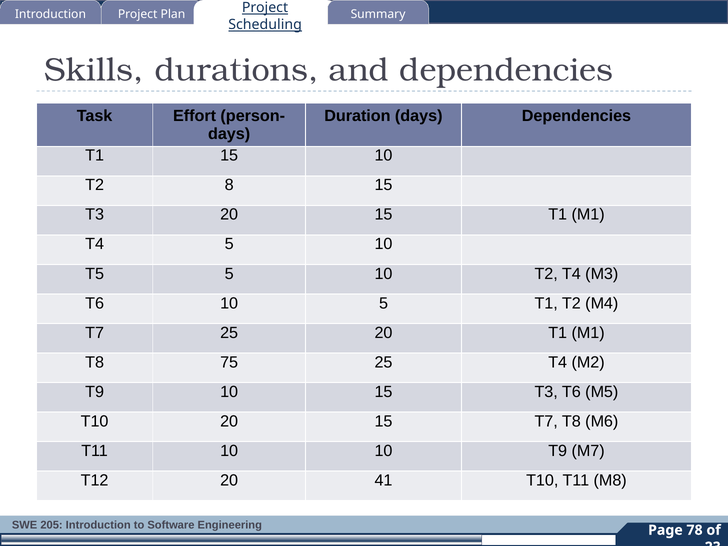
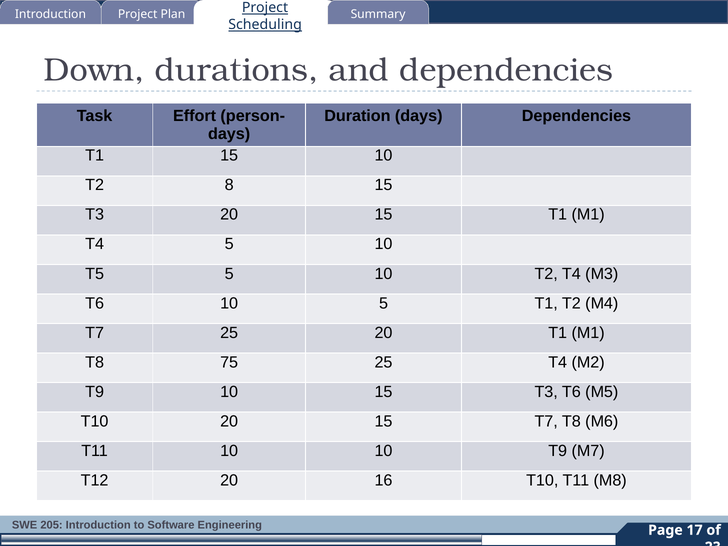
Skills: Skills -> Down
41: 41 -> 16
78: 78 -> 17
